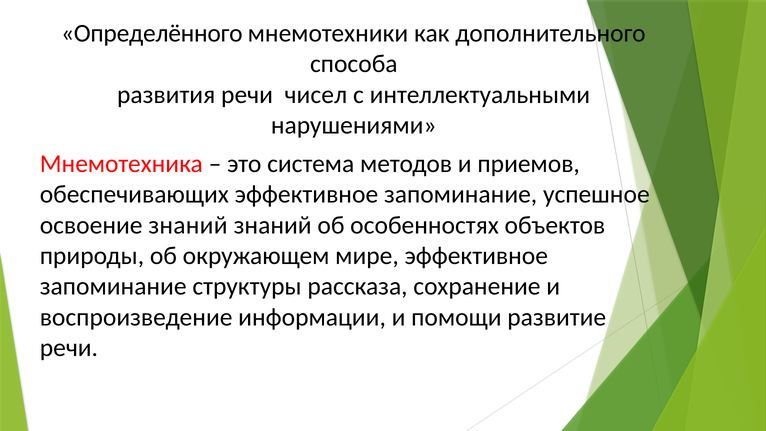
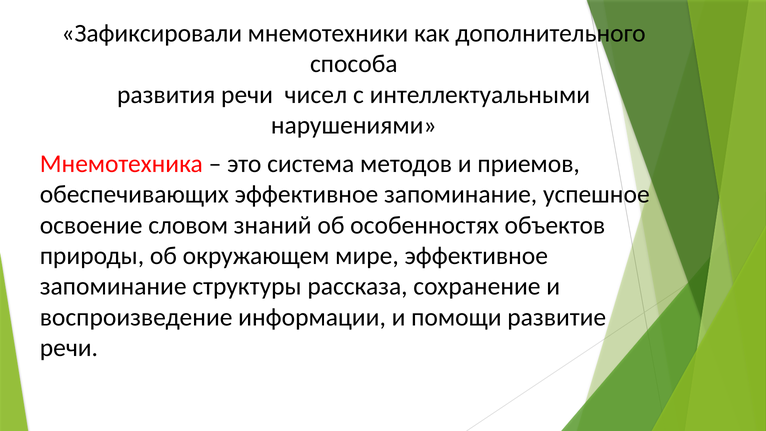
Определённого: Определённого -> Зафиксировали
освоение знаний: знаний -> словом
